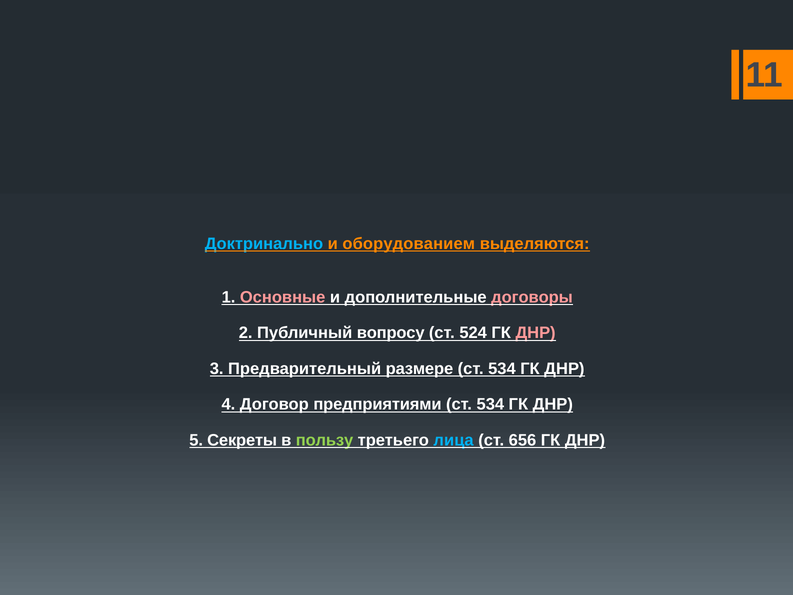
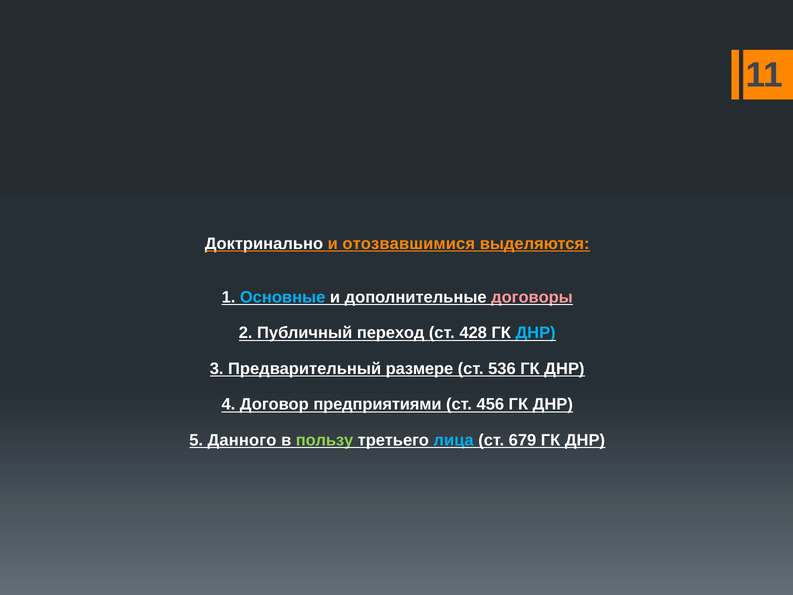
Доктринально colour: light blue -> white
оборудованием: оборудованием -> отозвавшимися
Основные colour: pink -> light blue
вопросу: вопросу -> переход
524: 524 -> 428
ДНР at (536, 333) colour: pink -> light blue
534 at (502, 369): 534 -> 536
534 at (490, 404): 534 -> 456
Секреты: Секреты -> Данного
656: 656 -> 679
